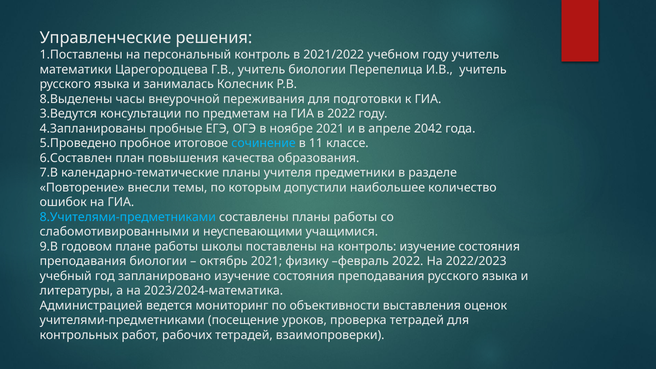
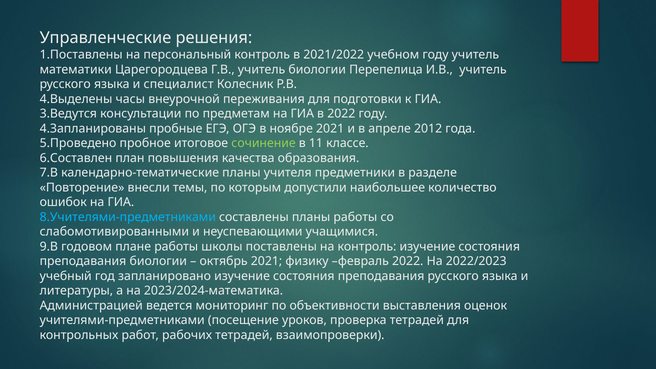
занималась: занималась -> специалист
8.Выделены: 8.Выделены -> 4.Выделены
2042: 2042 -> 2012
сочинение colour: light blue -> light green
